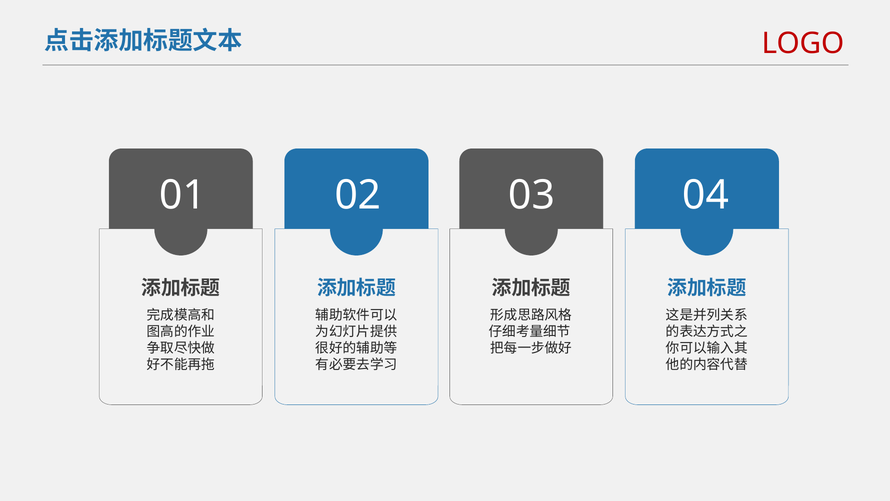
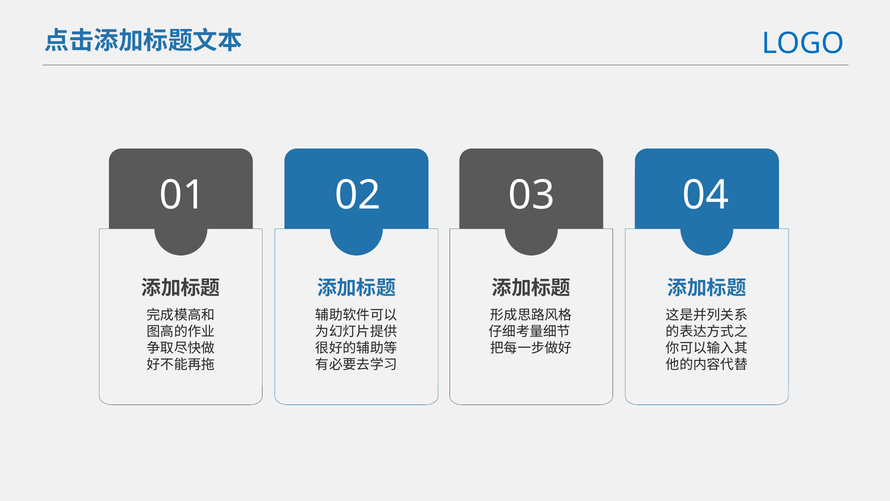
LOGO colour: red -> blue
